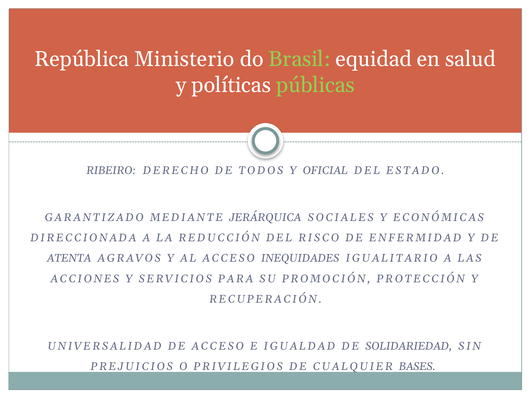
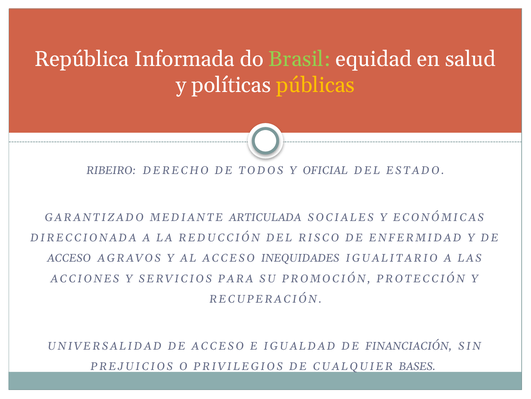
Ministerio: Ministerio -> Informada
públicas colour: light green -> yellow
JERÁRQUICA: JERÁRQUICA -> ARTICULADA
ATENTA at (69, 258): ATENTA -> ACCESO
SOLIDARIEDAD: SOLIDARIEDAD -> FINANCIACIÓN
